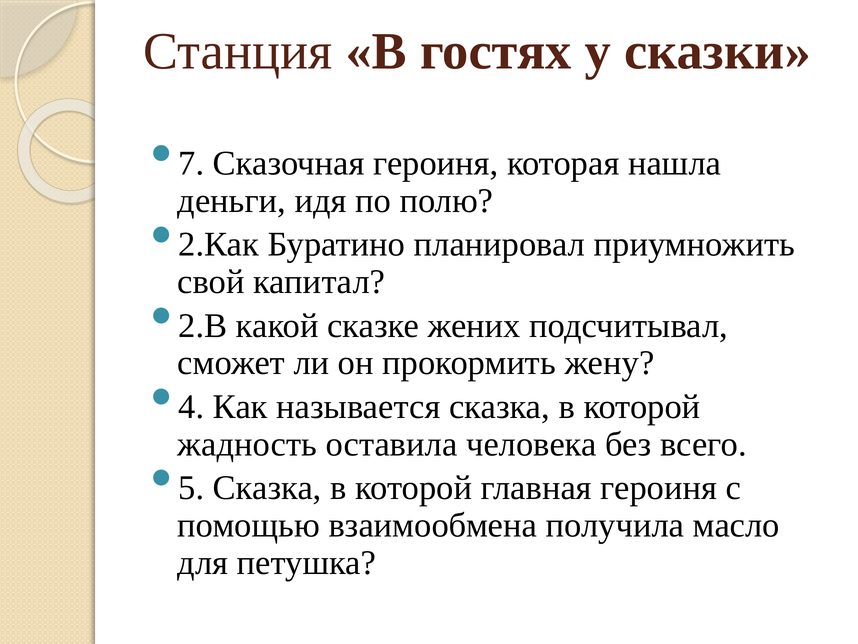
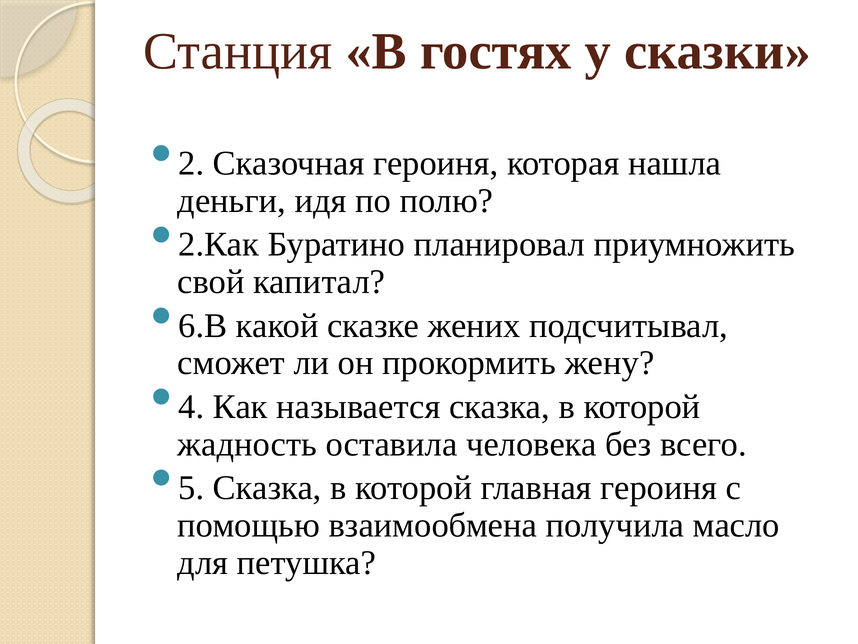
7: 7 -> 2
2.В: 2.В -> 6.В
